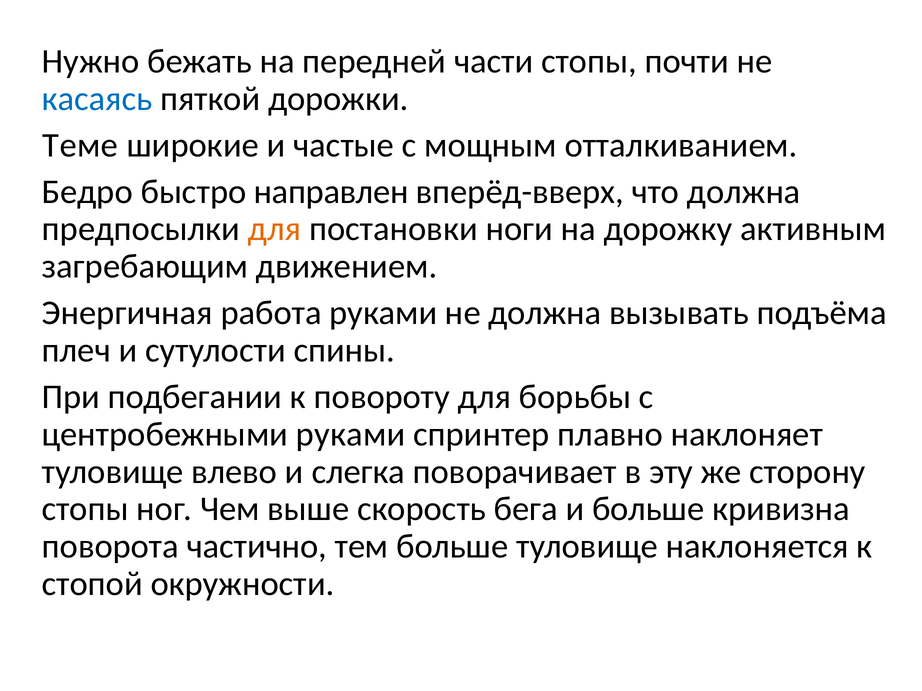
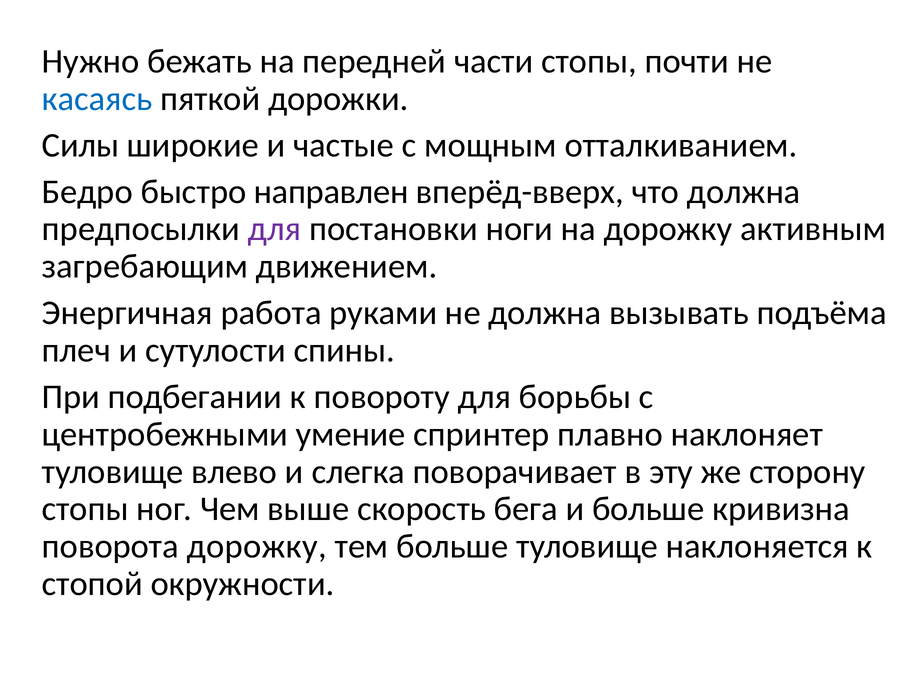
Теме: Теме -> Силы
для at (275, 229) colour: orange -> purple
центробежными руками: руками -> умение
поворота частично: частично -> дорожку
